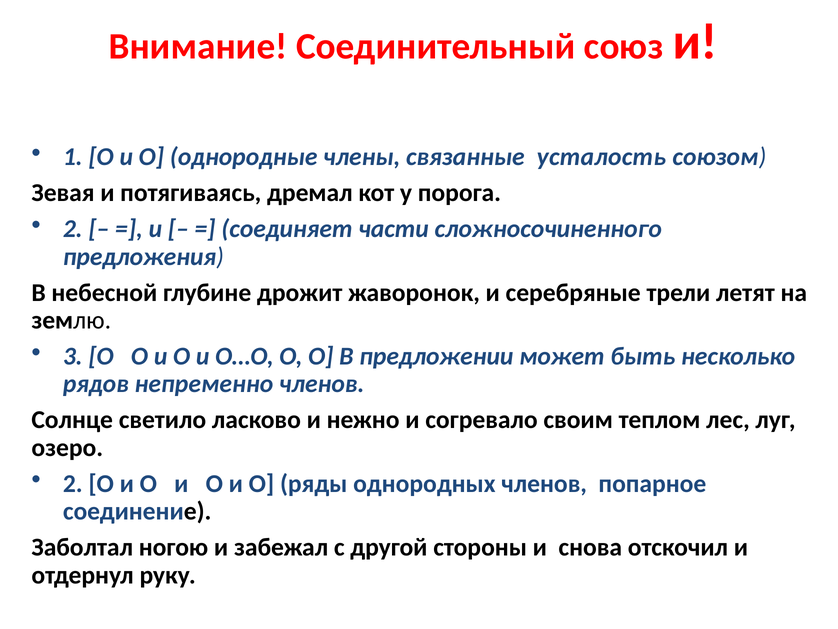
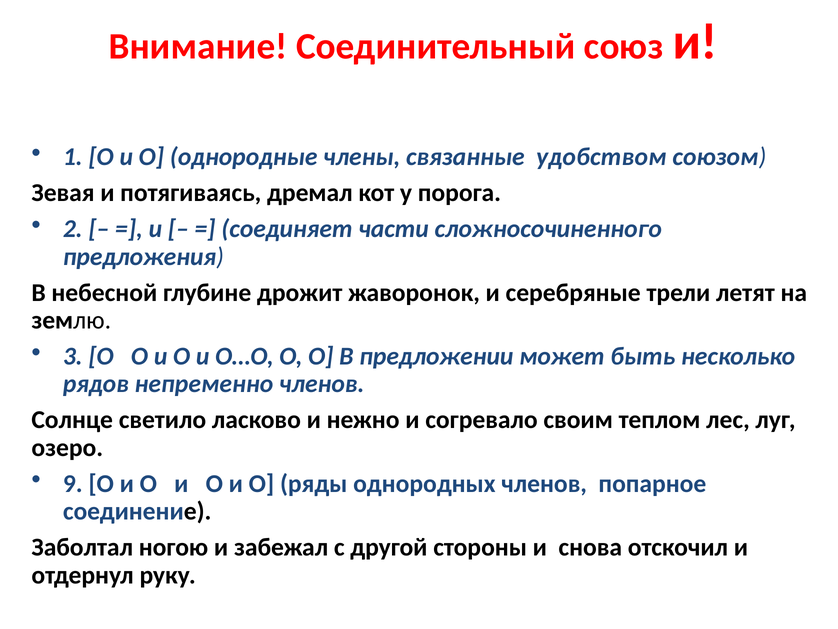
усталость: усталость -> удобством
2 at (73, 483): 2 -> 9
